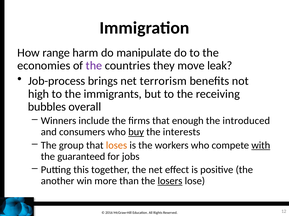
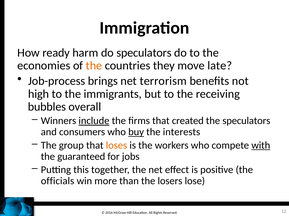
range: range -> ready
do manipulate: manipulate -> speculators
the at (94, 66) colour: purple -> orange
leak: leak -> late
include underline: none -> present
enough: enough -> created
the introduced: introduced -> speculators
another: another -> officials
losers underline: present -> none
